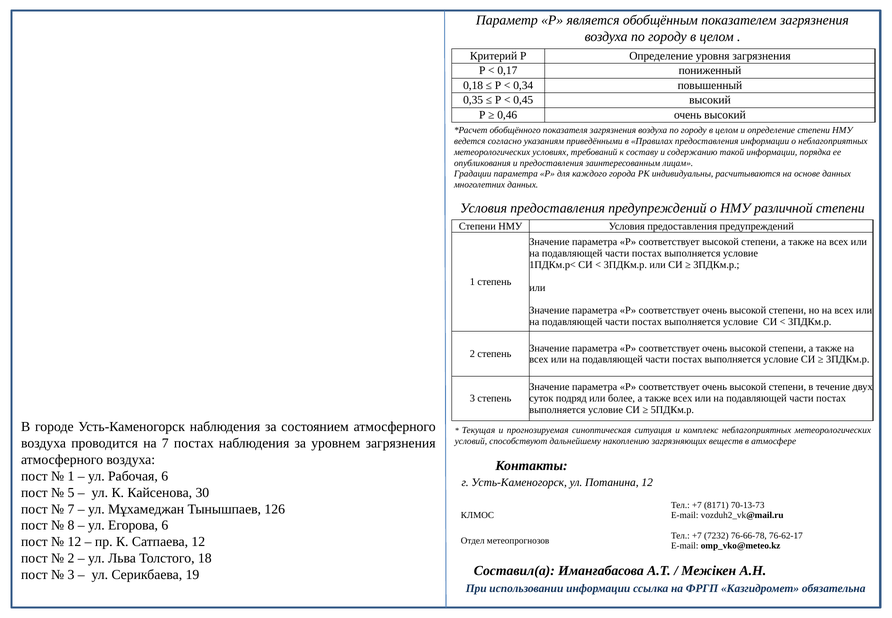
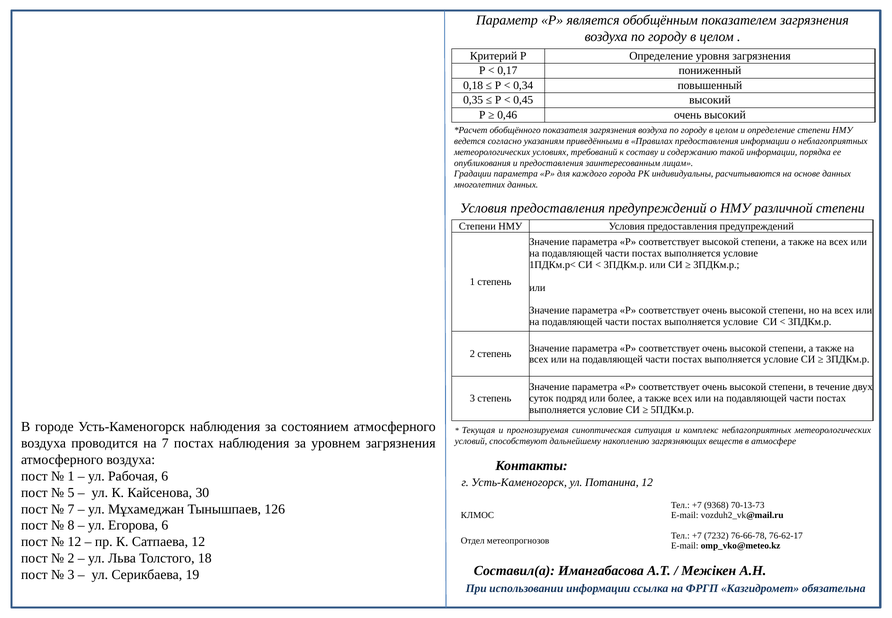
8171: 8171 -> 9368
